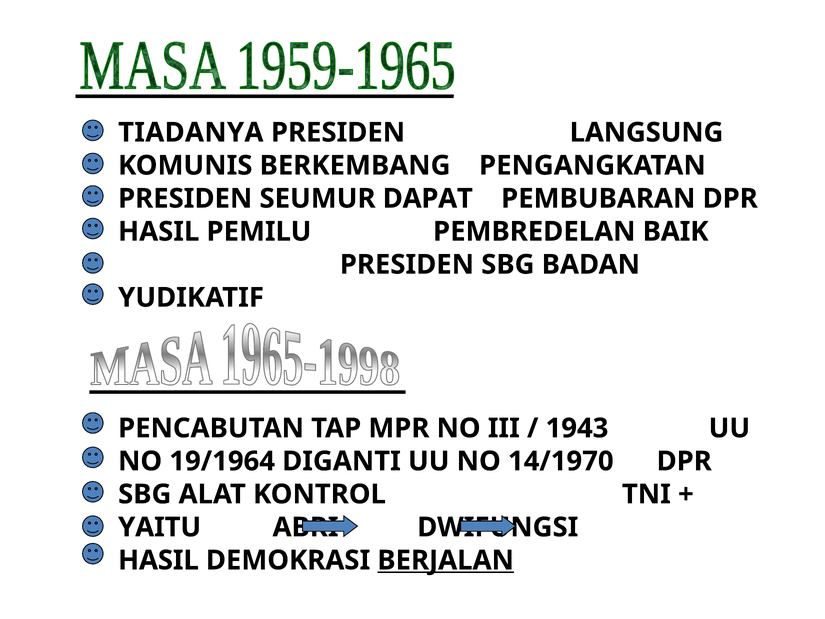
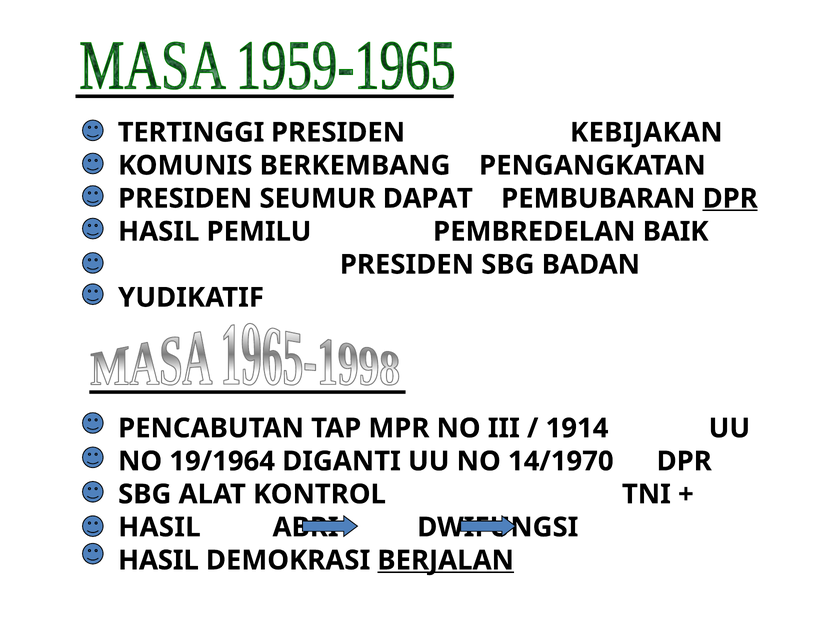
TIADANYA: TIADANYA -> TERTINGGI
LANGSUNG: LANGSUNG -> KEBIJAKAN
DPR at (730, 198) underline: none -> present
1943: 1943 -> 1914
YAITU at (160, 527): YAITU -> HASIL
